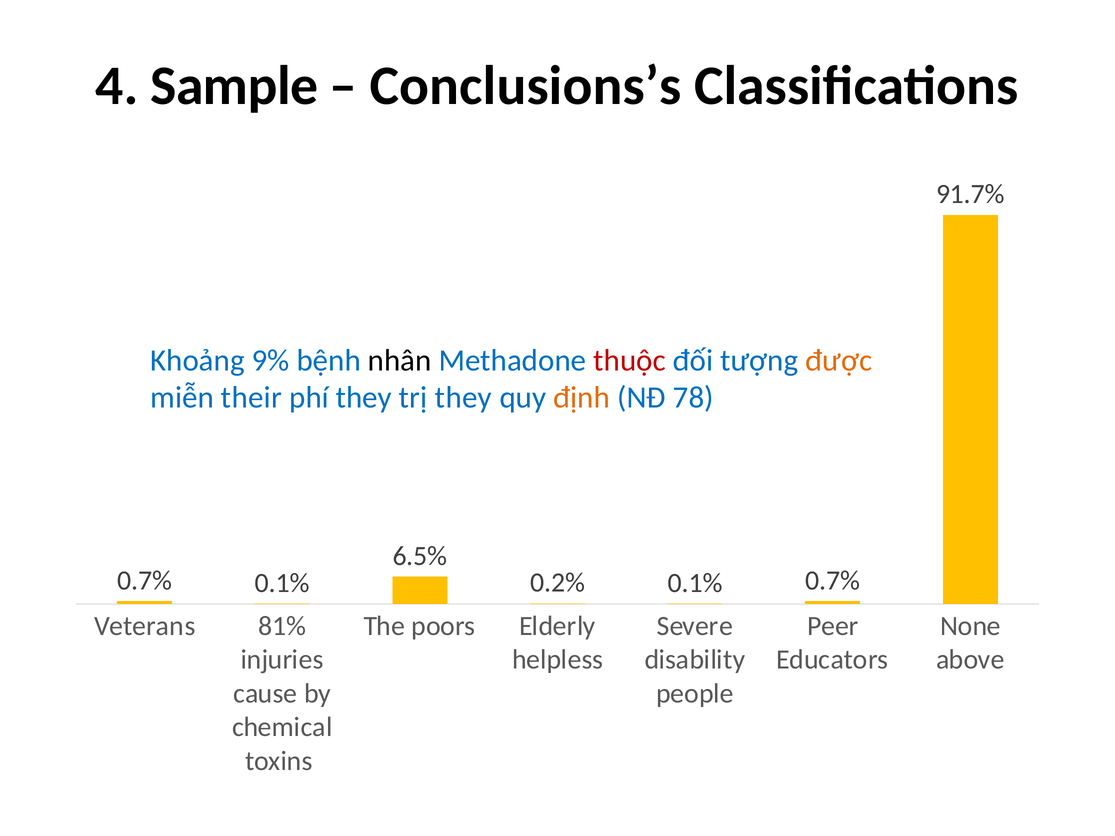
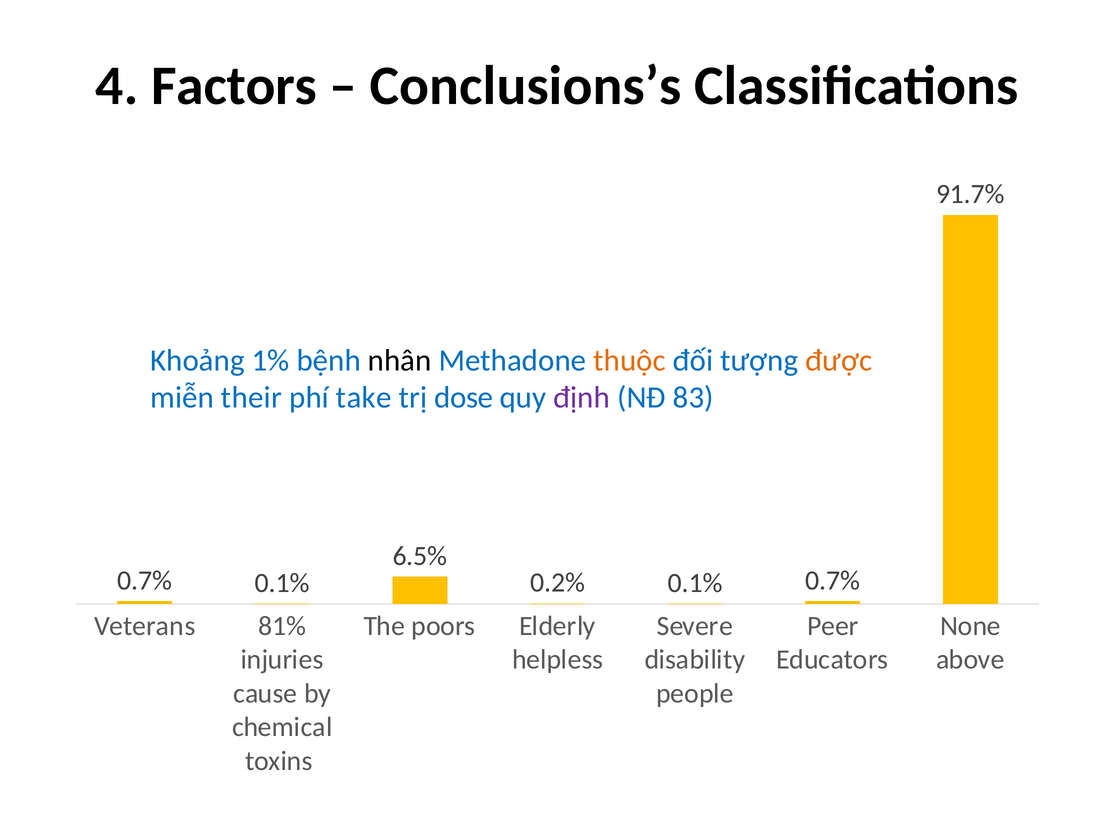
Sample: Sample -> Factors
9%: 9% -> 1%
thuộc colour: red -> orange
phí they: they -> take
trị they: they -> dose
định colour: orange -> purple
78: 78 -> 83
